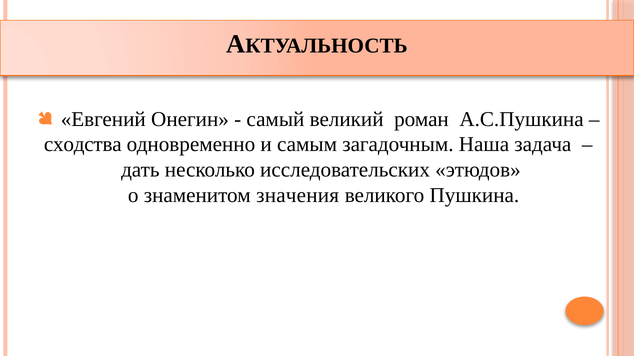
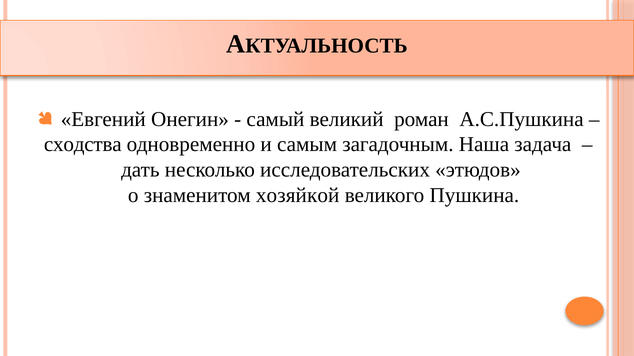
значения: значения -> хозяйкой
